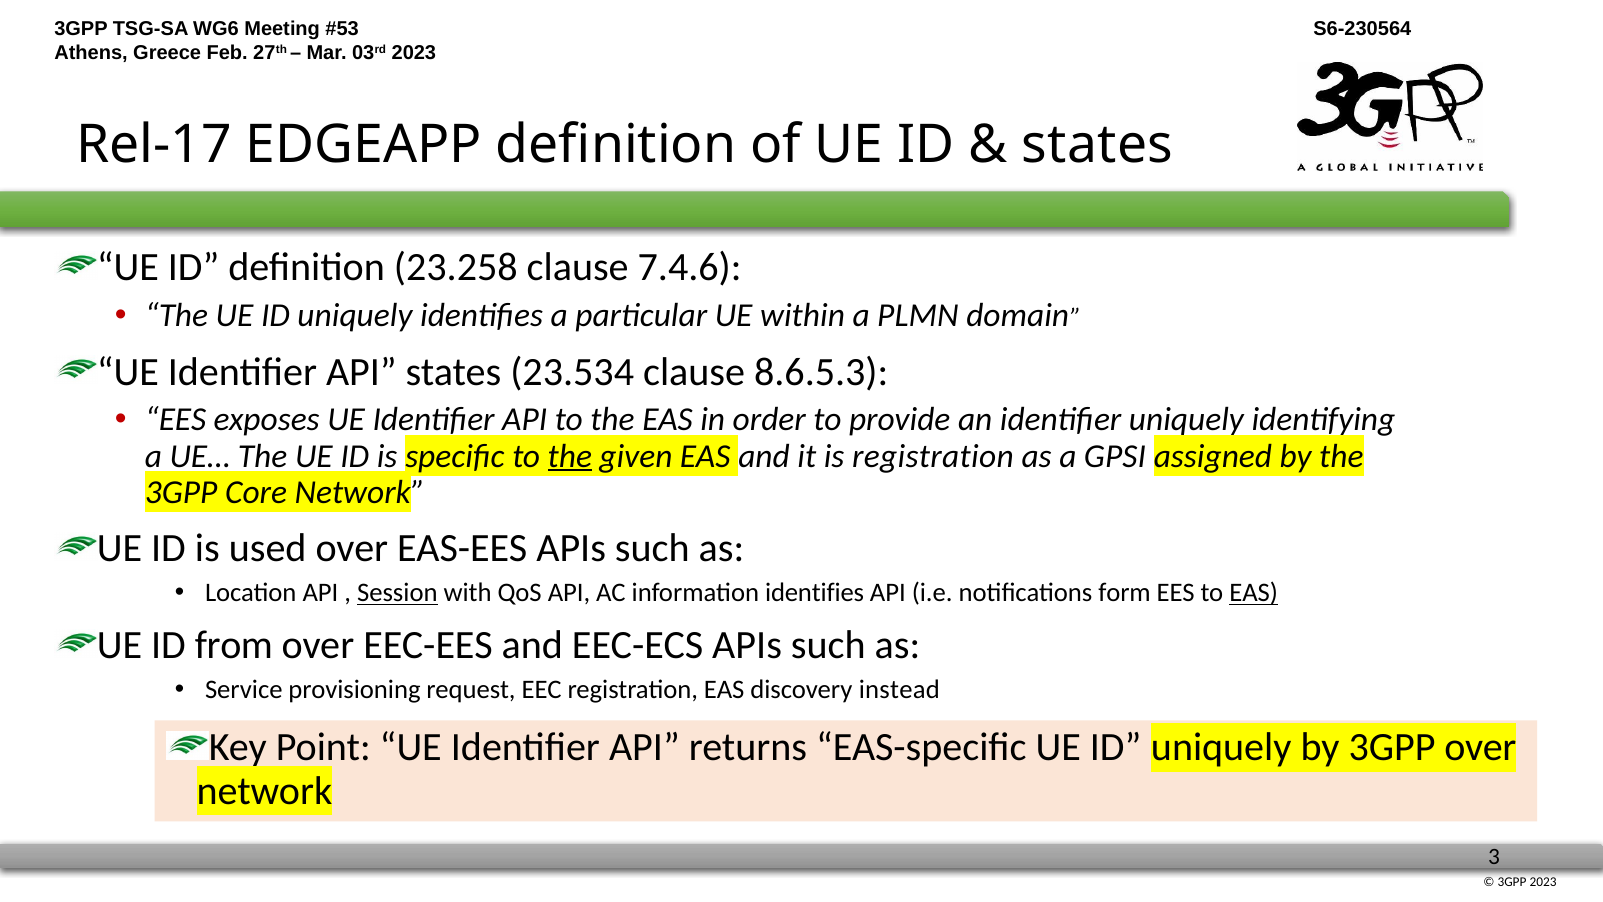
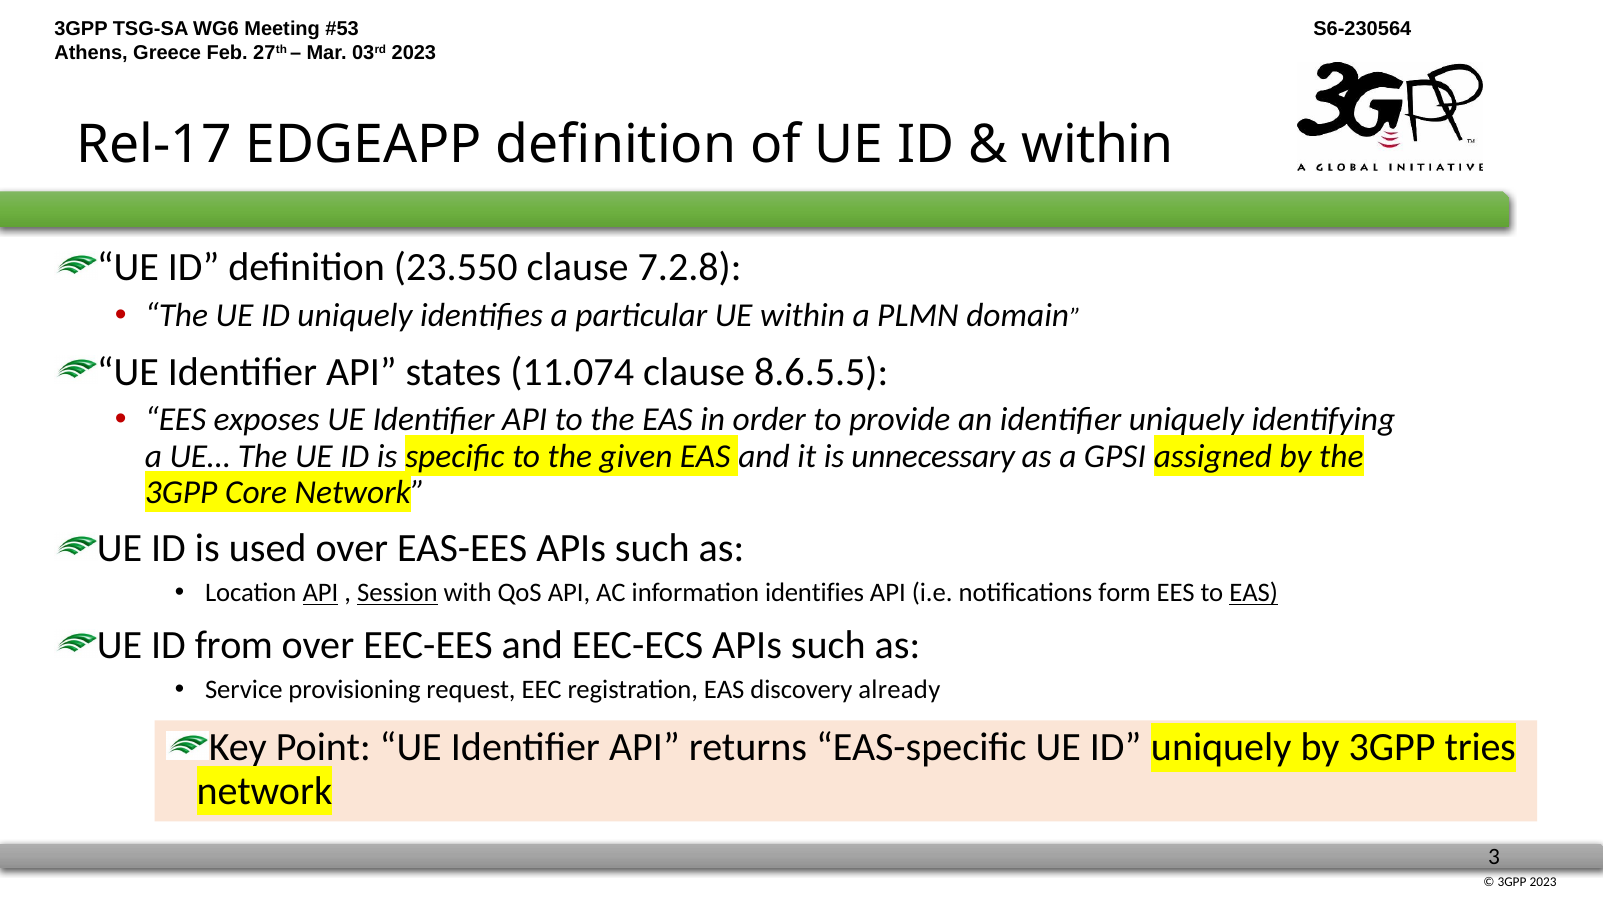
states at (1097, 145): states -> within
23.258: 23.258 -> 23.550
7.4.6: 7.4.6 -> 7.2.8
23.534: 23.534 -> 11.074
8.6.5.3: 8.6.5.3 -> 8.6.5.5
the at (570, 456) underline: present -> none
is registration: registration -> unnecessary
API at (320, 593) underline: none -> present
instead: instead -> already
3GPP over: over -> tries
